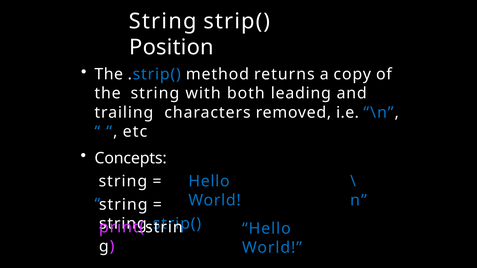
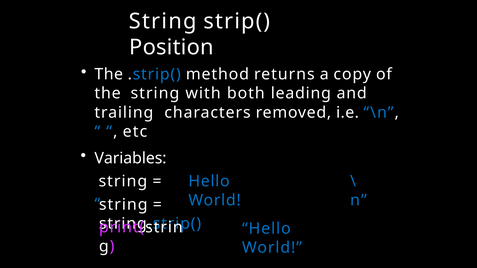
Concepts: Concepts -> Variables
